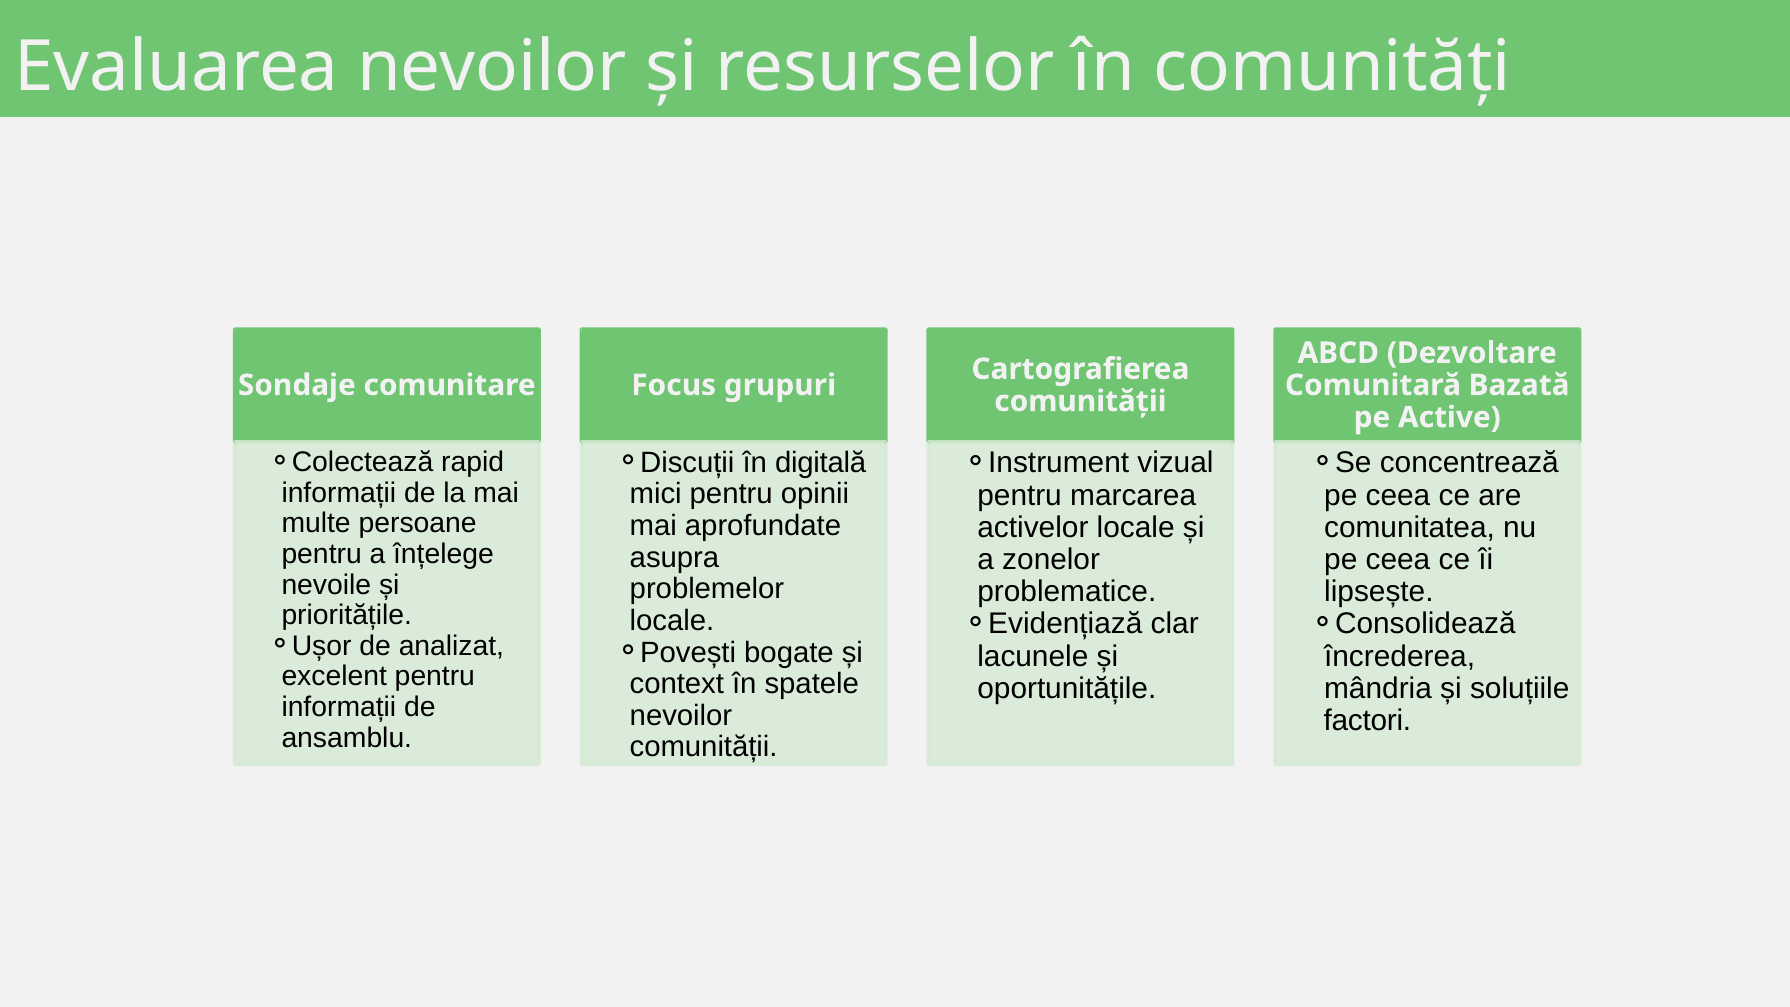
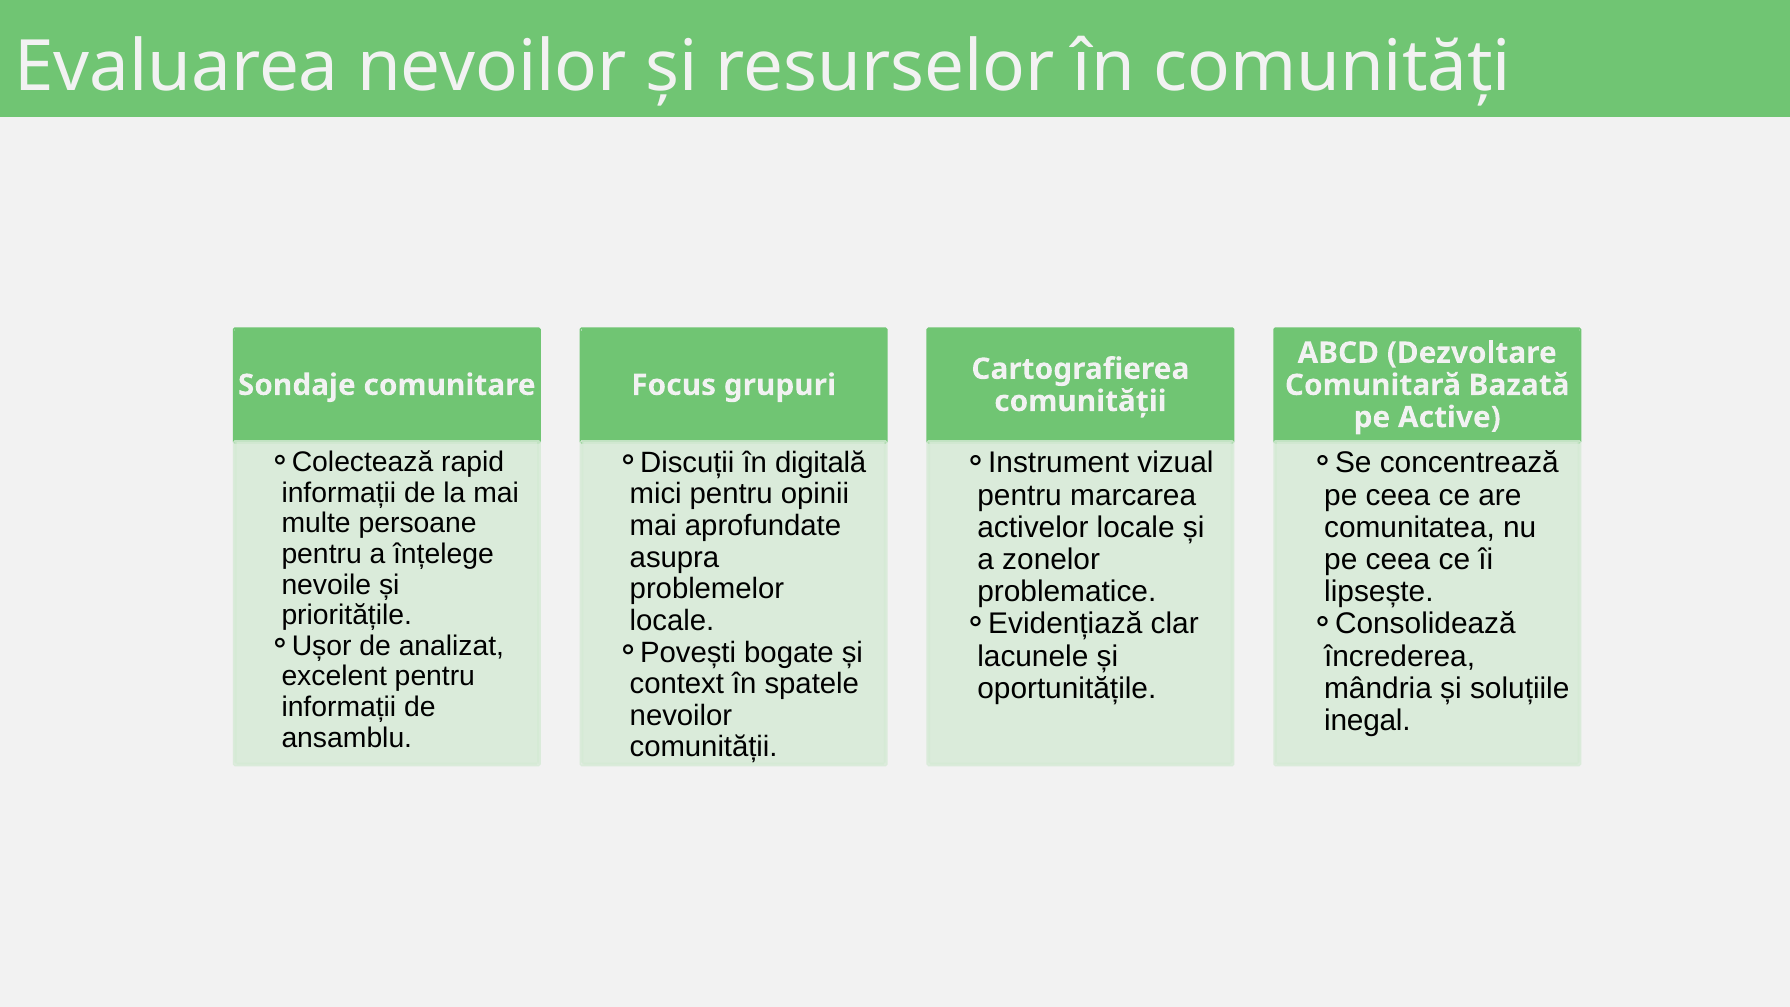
factori: factori -> inegal
